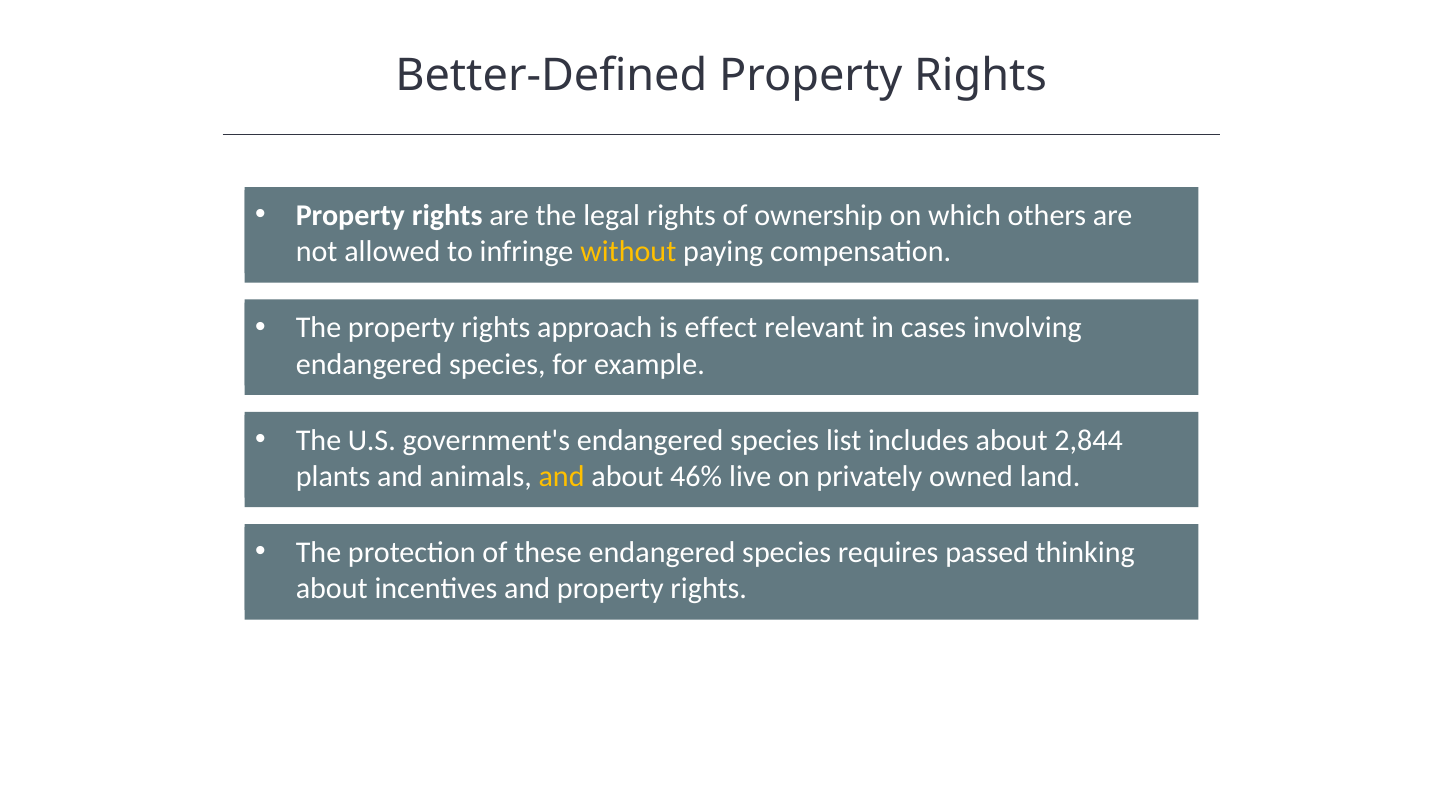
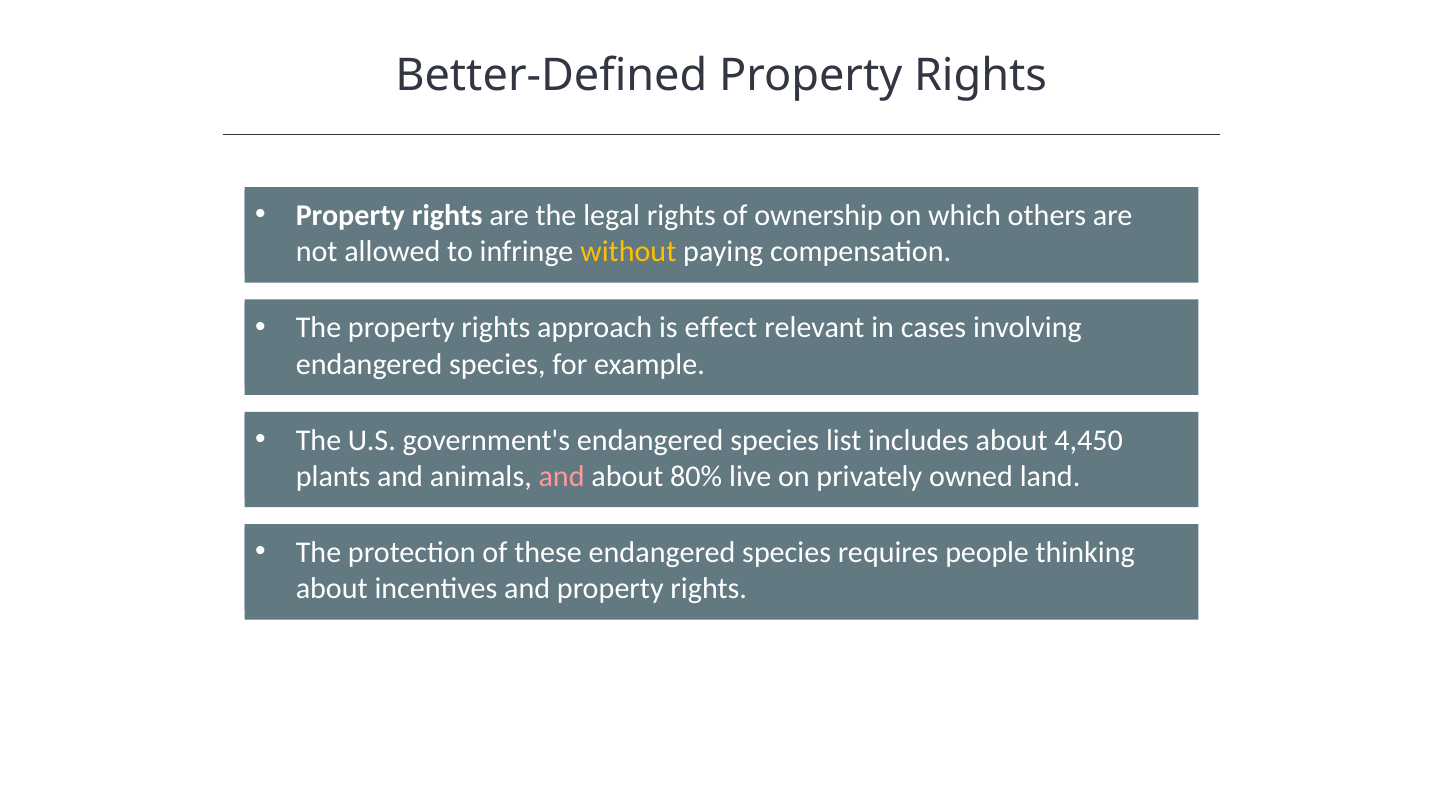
2,844: 2,844 -> 4,450
and at (562, 476) colour: yellow -> pink
46%: 46% -> 80%
passed: passed -> people
